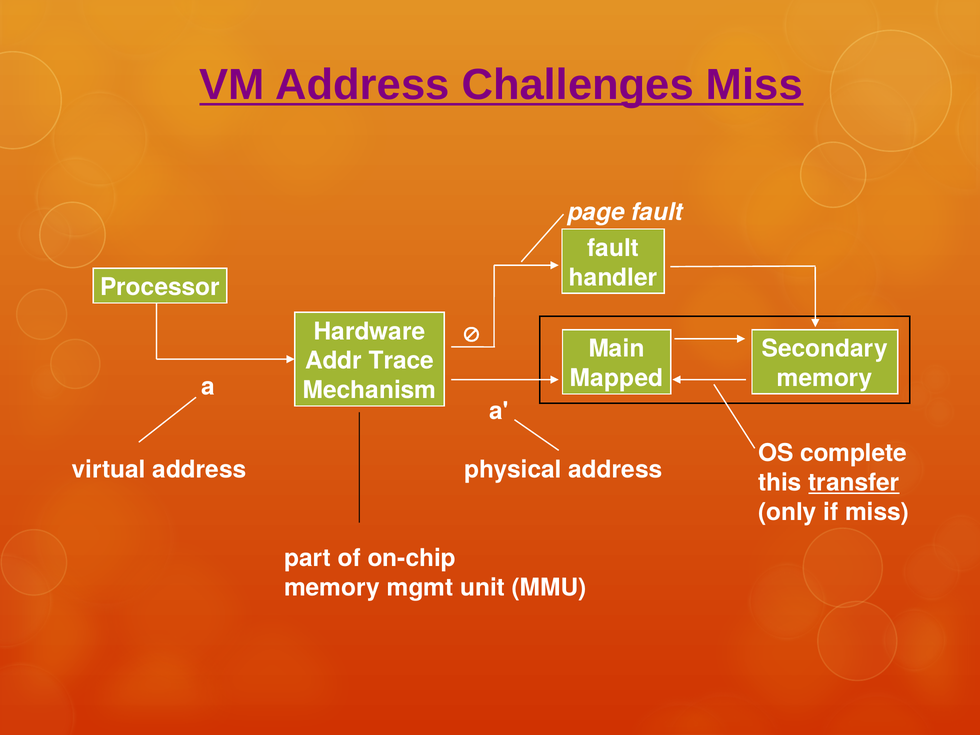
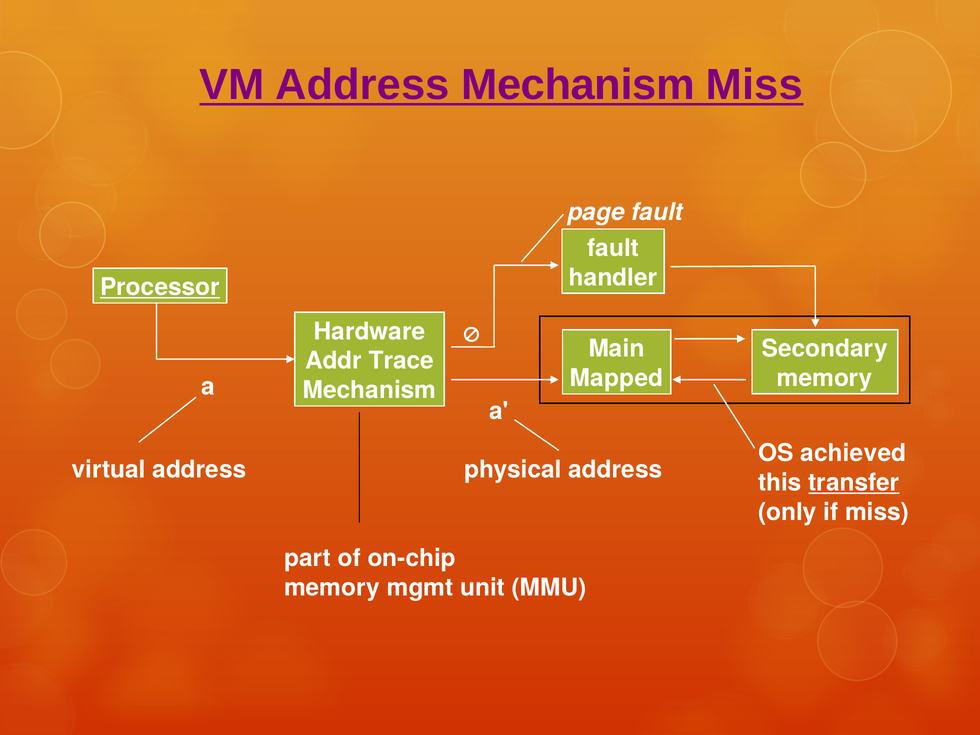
Address Challenges: Challenges -> Mechanism
Processor underline: none -> present
complete: complete -> achieved
